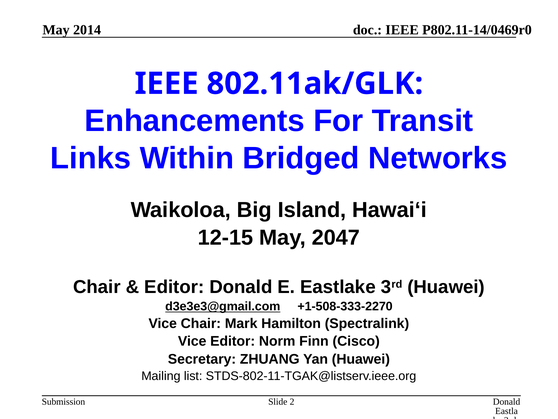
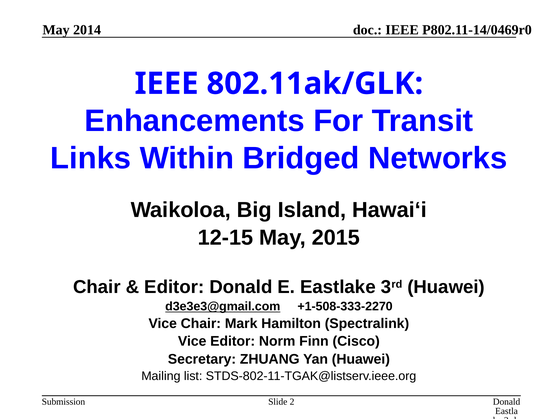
2047: 2047 -> 2015
